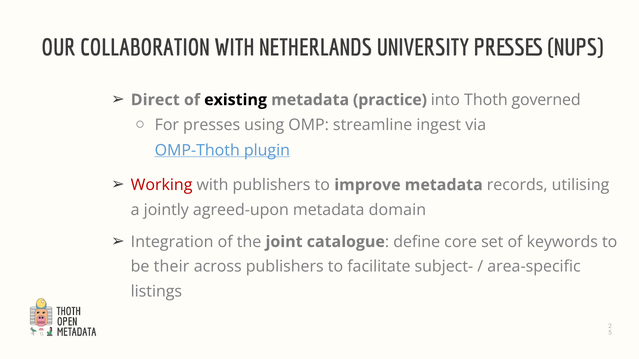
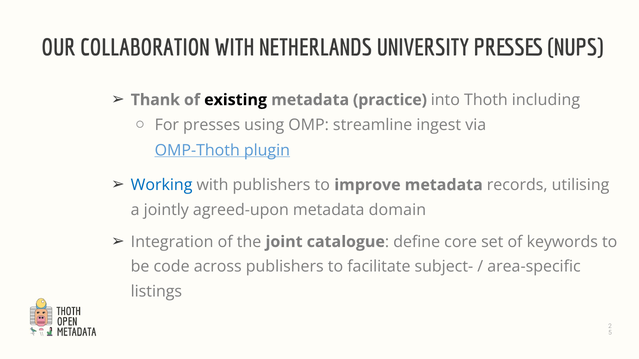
Direct: Direct -> Thank
governed: governed -> including
Working colour: red -> blue
their: their -> code
